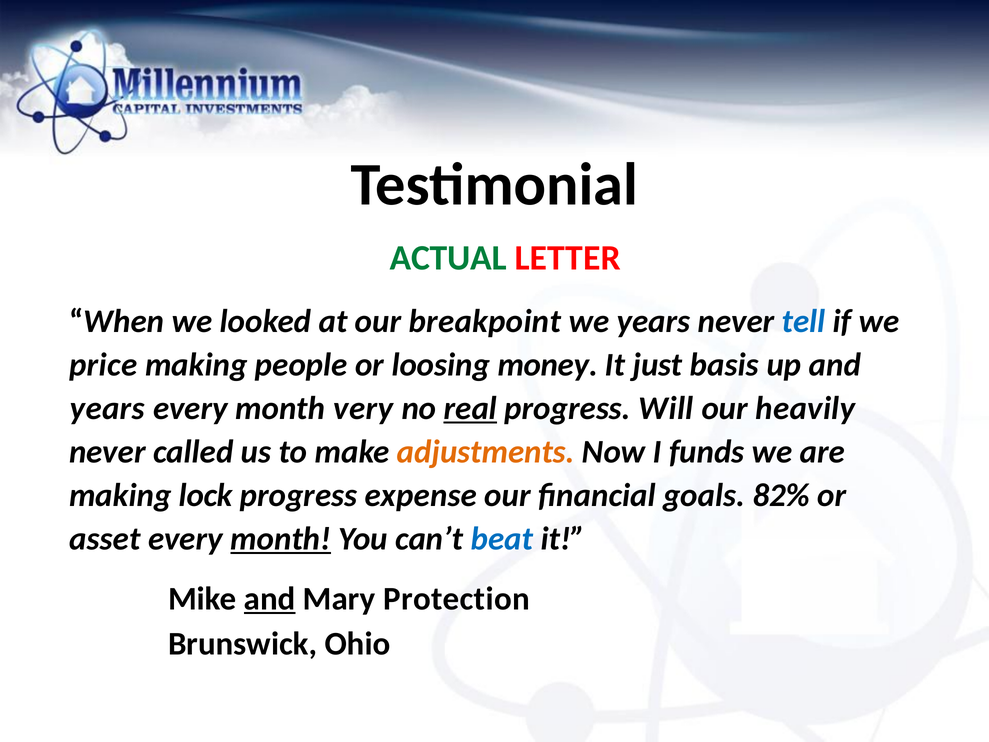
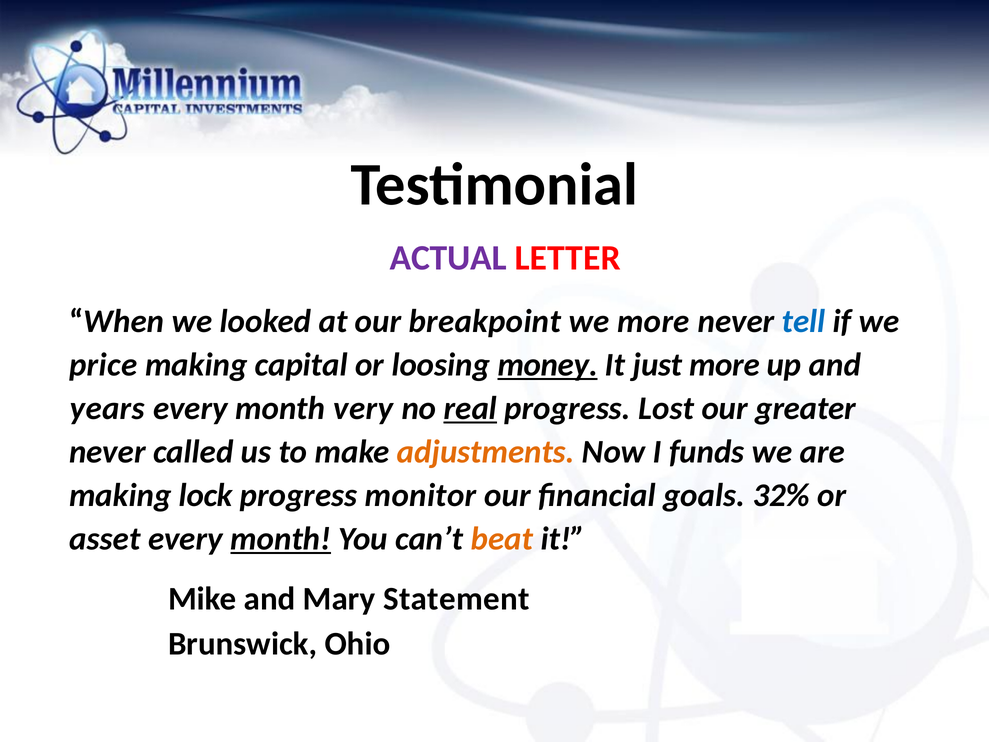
ACTUAL colour: green -> purple
we years: years -> more
people: people -> capital
money underline: none -> present
just basis: basis -> more
Will: Will -> Lost
heavily: heavily -> greater
expense: expense -> monitor
82%: 82% -> 32%
beat colour: blue -> orange
and at (270, 599) underline: present -> none
Protection: Protection -> Statement
